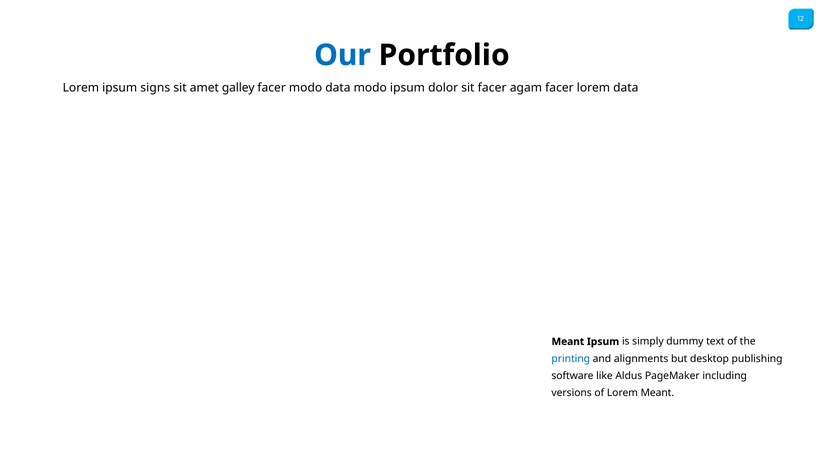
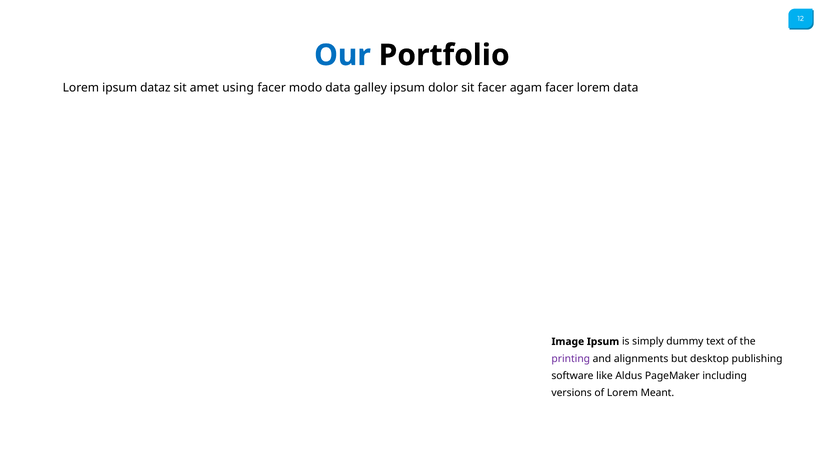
signs: signs -> dataz
galley: galley -> using
data modo: modo -> galley
Meant at (568, 342): Meant -> Image
printing colour: blue -> purple
